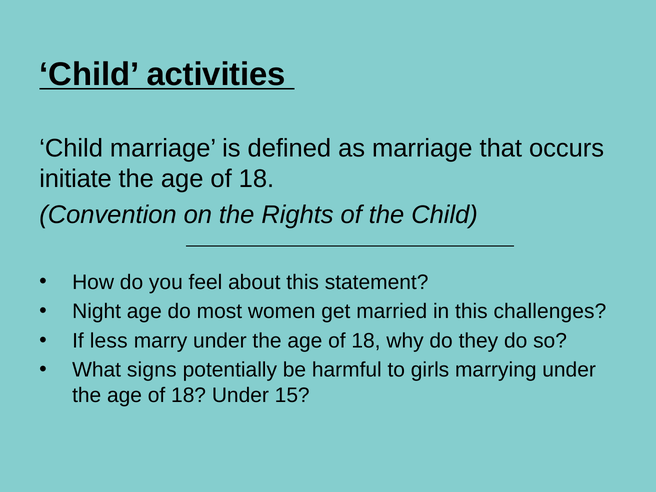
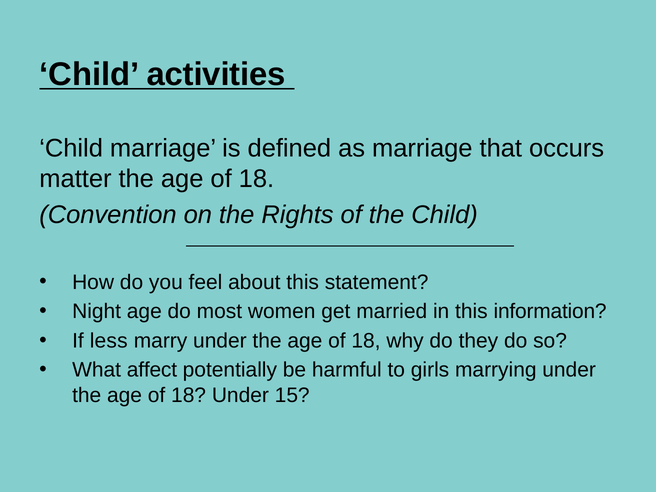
initiate: initiate -> matter
challenges: challenges -> information
signs: signs -> affect
